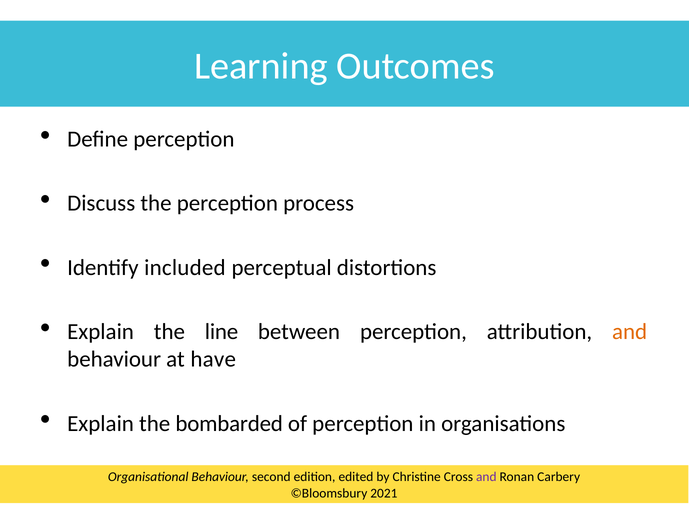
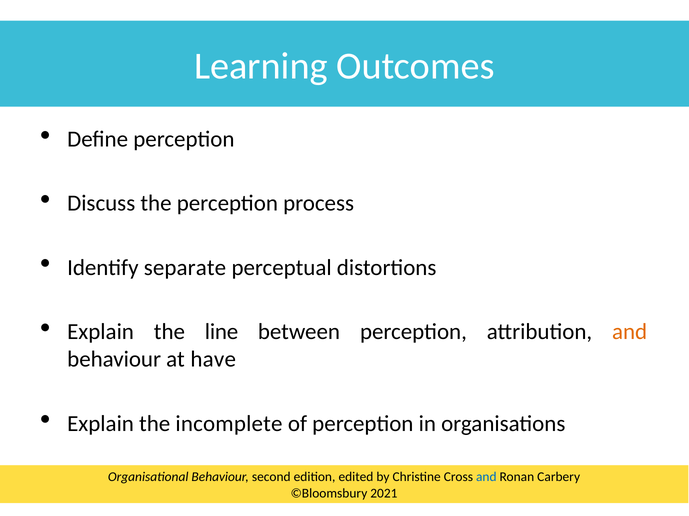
included: included -> separate
bombarded: bombarded -> incomplete
and at (486, 478) colour: purple -> blue
